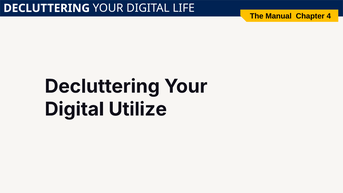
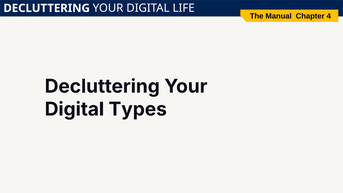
Utilize: Utilize -> Types
